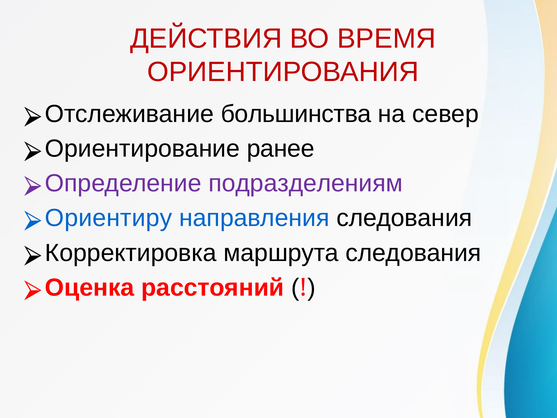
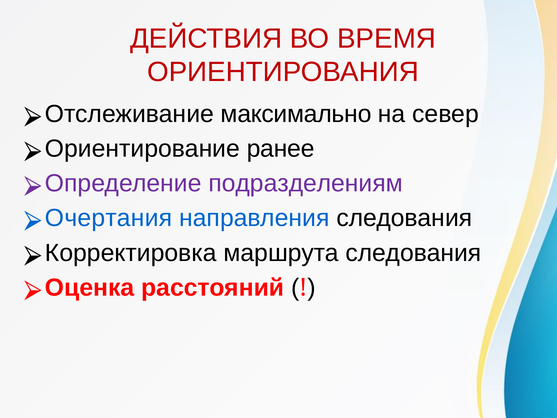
большинства: большинства -> максимально
Ориентиру: Ориентиру -> Очертания
